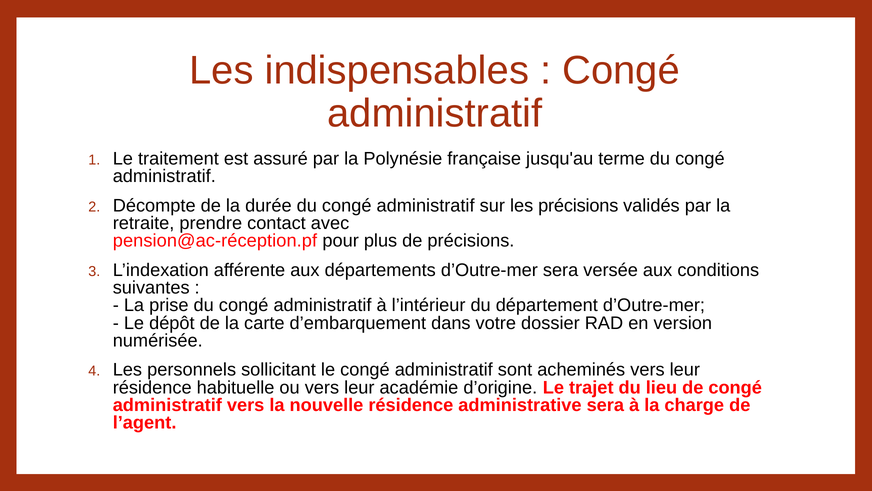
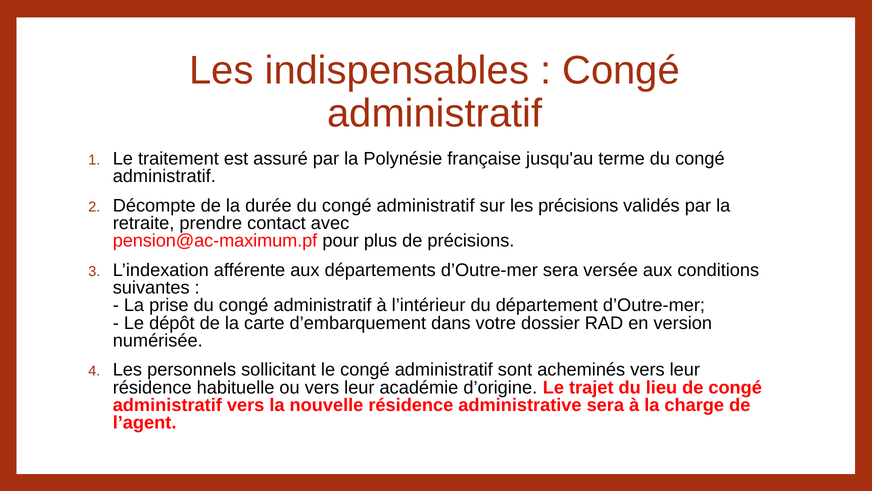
pension@ac-réception.pf: pension@ac-réception.pf -> pension@ac-maximum.pf
